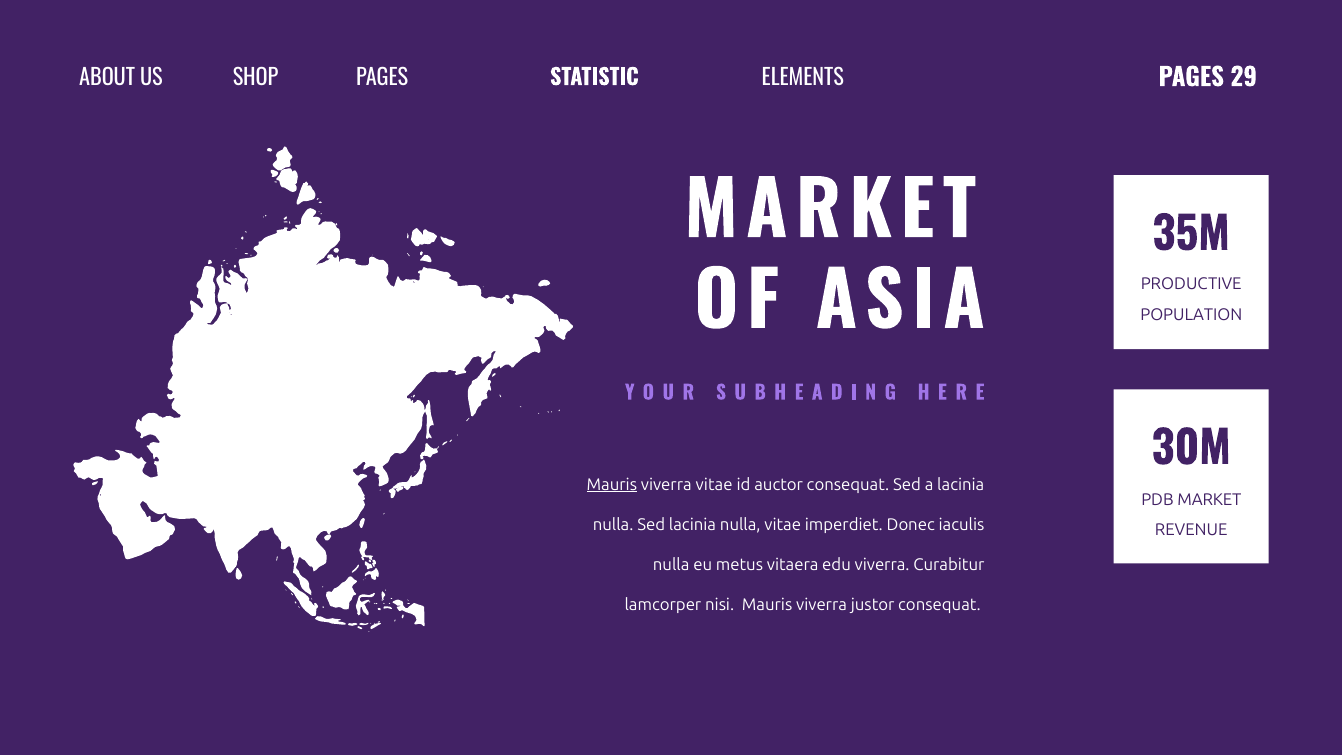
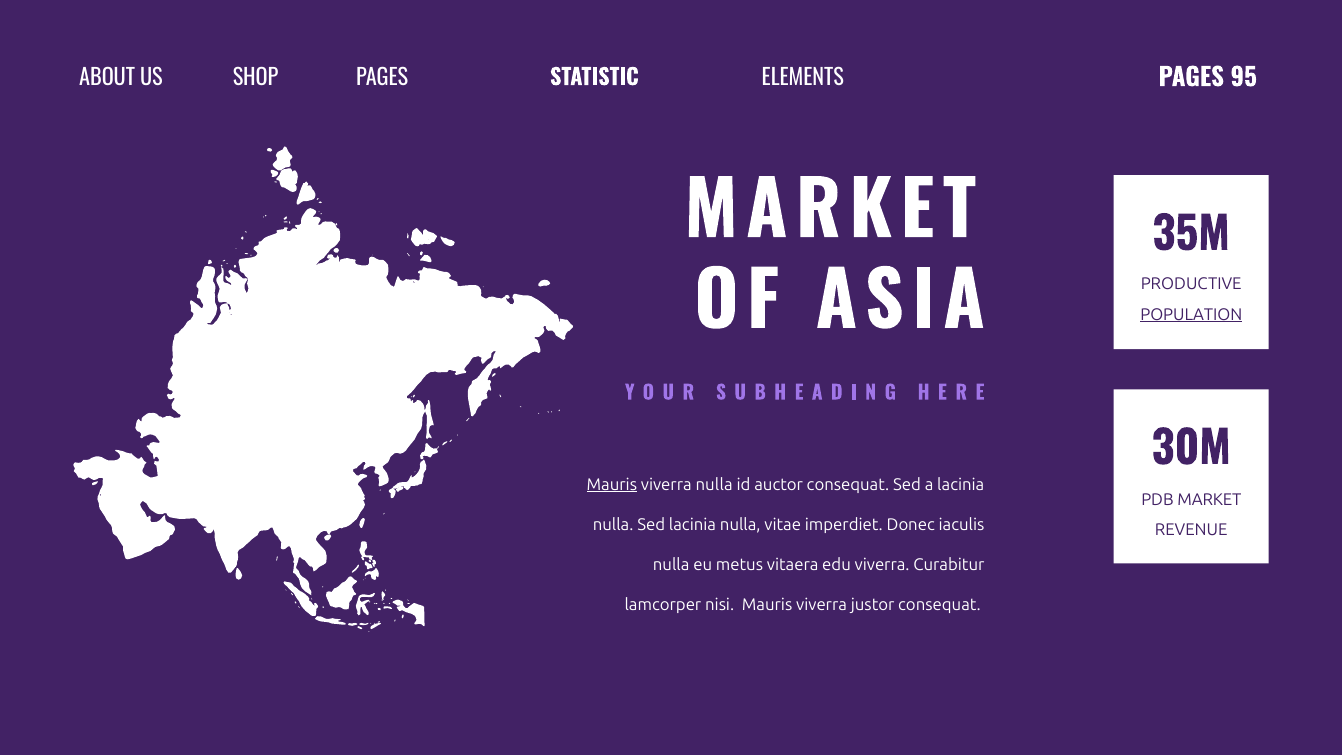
29: 29 -> 95
POPULATION underline: none -> present
viverra vitae: vitae -> nulla
